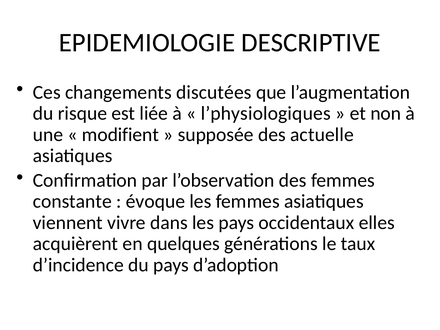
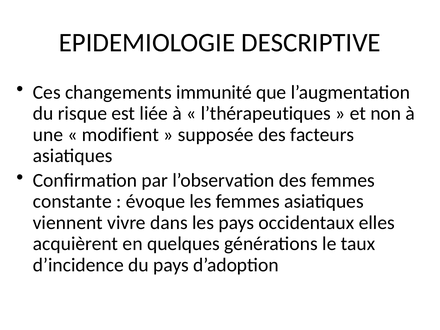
discutées: discutées -> immunité
l’physiologiques: l’physiologiques -> l’thérapeutiques
actuelle: actuelle -> facteurs
